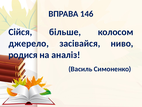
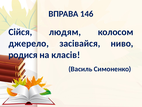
більше: більше -> людям
аналіз: аналіз -> класів
